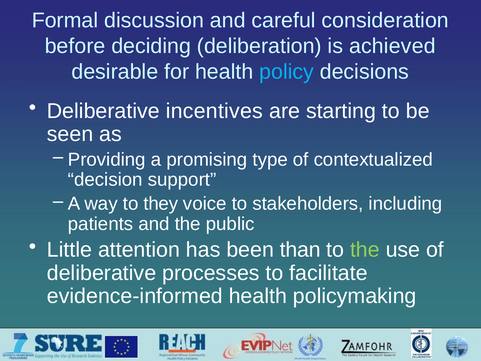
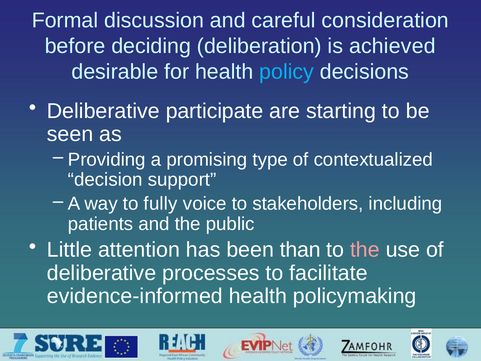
incentives: incentives -> participate
they: they -> fully
the at (365, 250) colour: light green -> pink
